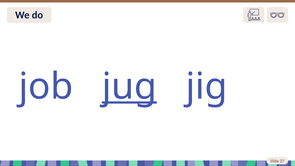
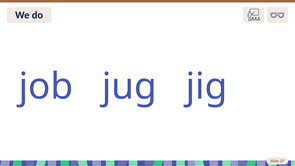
jug underline: present -> none
